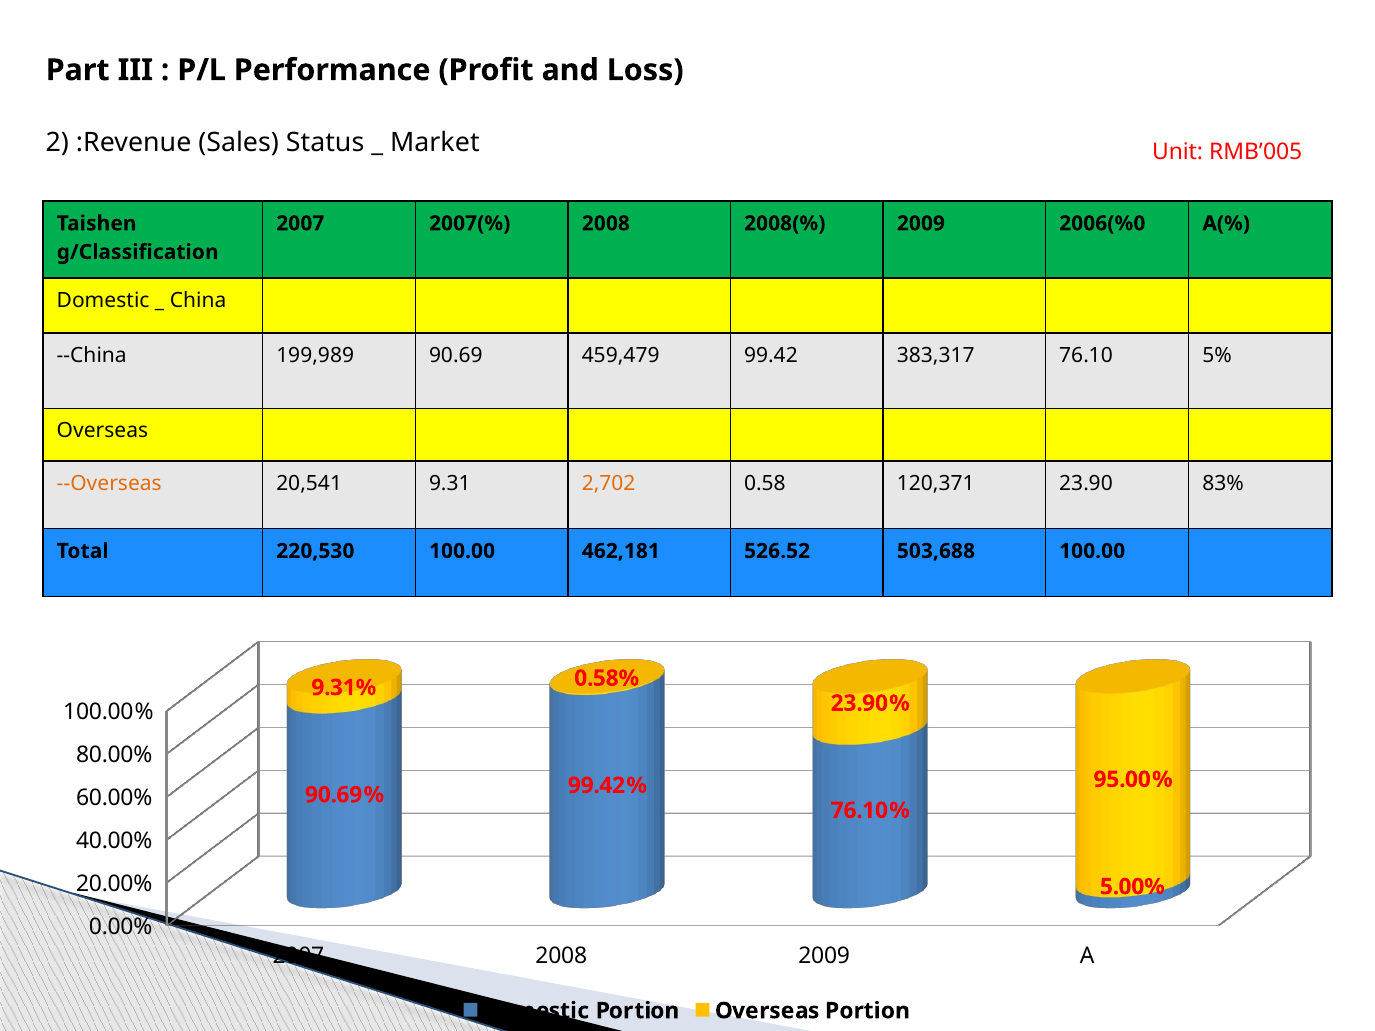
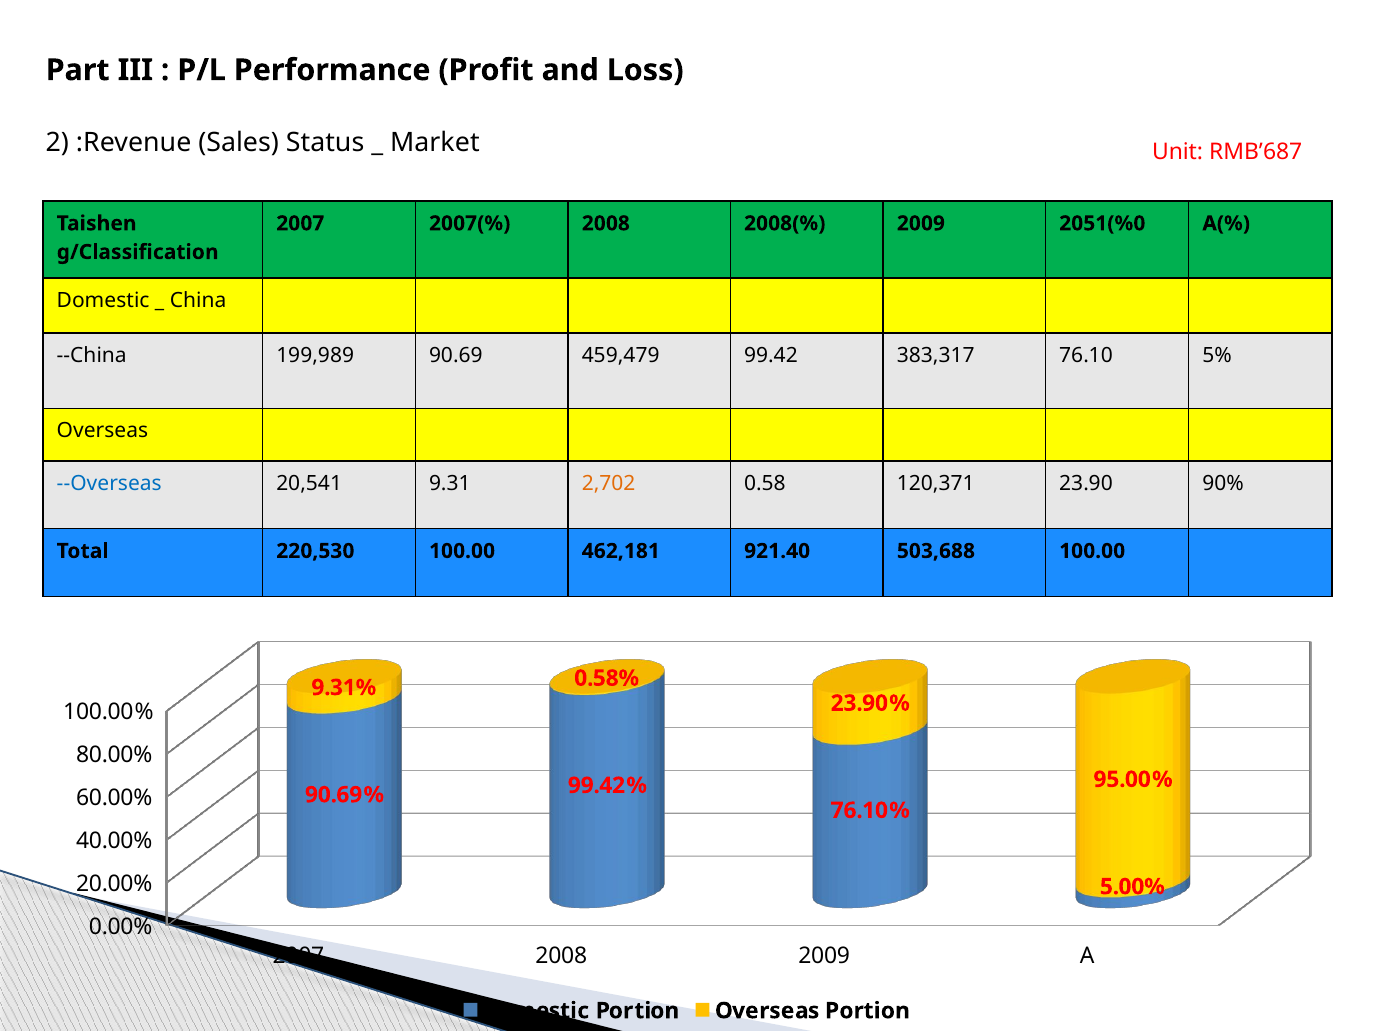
RMB’005: RMB’005 -> RMB’687
2006(%0: 2006(%0 -> 2051(%0
--Overseas colour: orange -> blue
83%: 83% -> 90%
526.52: 526.52 -> 921.40
